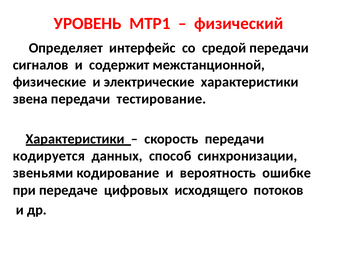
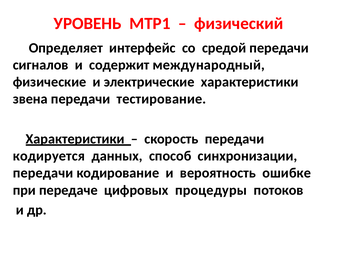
межстанционной: межстанционной -> международный
звеньями at (43, 173): звеньями -> передачи
исходящего: исходящего -> процедуры
